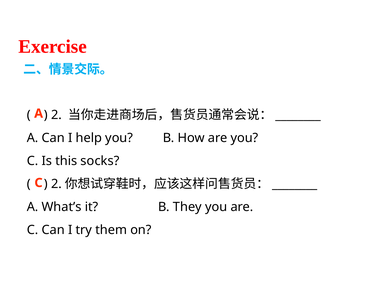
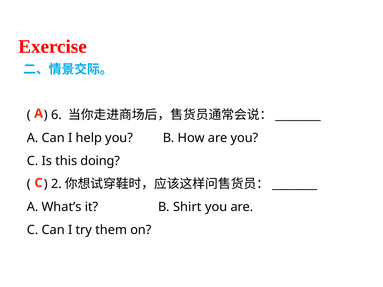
2 at (56, 115): 2 -> 6
socks: socks -> doing
They: They -> Shirt
